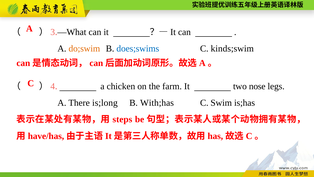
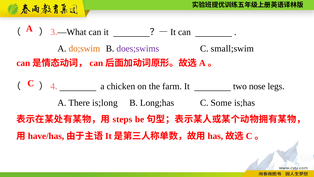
does;swims colour: blue -> purple
kinds;swim: kinds;swim -> small;swim
With;has: With;has -> Long;has
Swim: Swim -> Some
